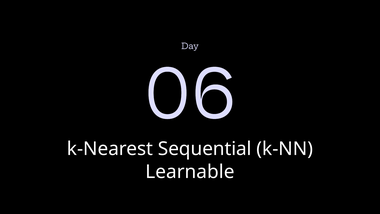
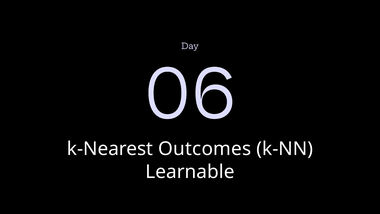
Sequential: Sequential -> Outcomes
